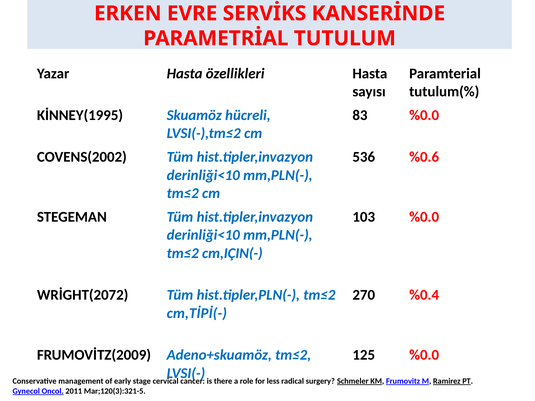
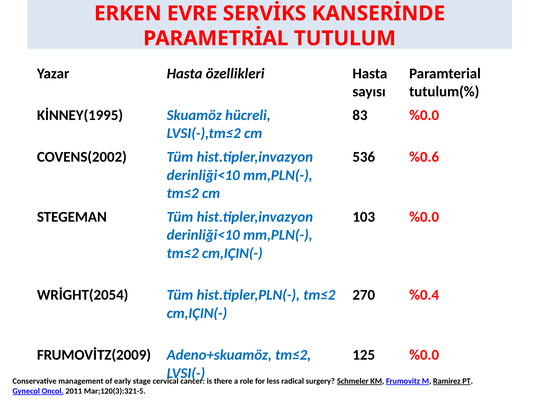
WRİGHT(2072: WRİGHT(2072 -> WRİGHT(2054
cm,TİPİ(- at (197, 313): cm,TİPİ(- -> cm,IÇIN(-
